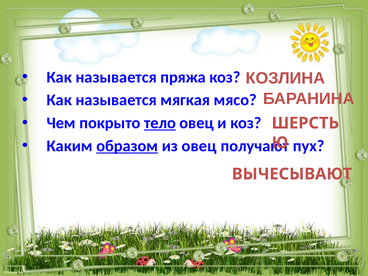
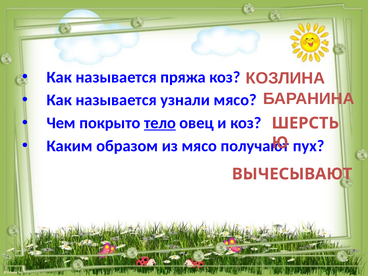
мягкая: мягкая -> узнали
образом underline: present -> none
из овец: овец -> мясо
